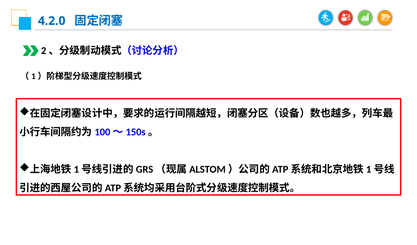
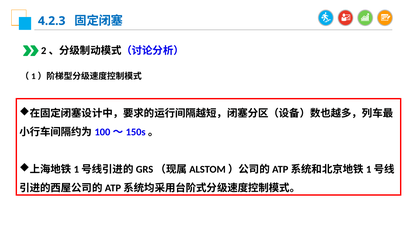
4.2.0: 4.2.0 -> 4.2.3
